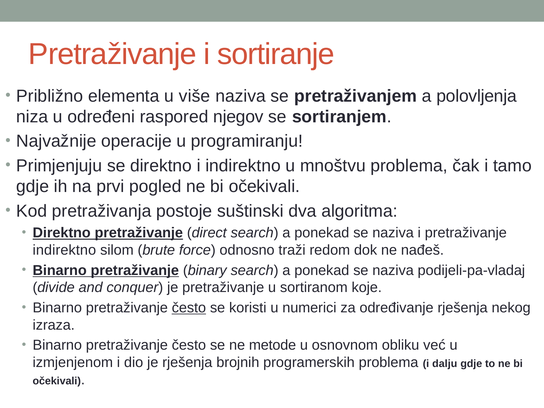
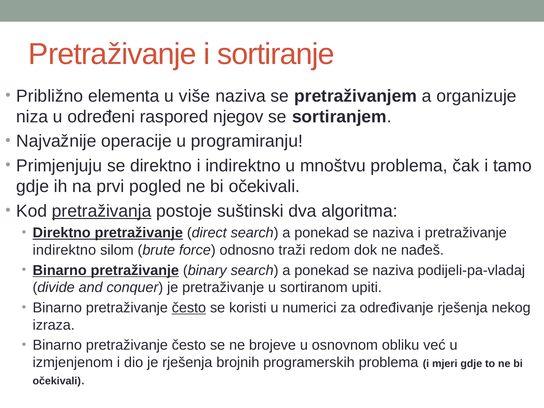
polovljenja: polovljenja -> organizuje
pretraživanja underline: none -> present
koje: koje -> upiti
metode: metode -> brojeve
dalju: dalju -> mjeri
